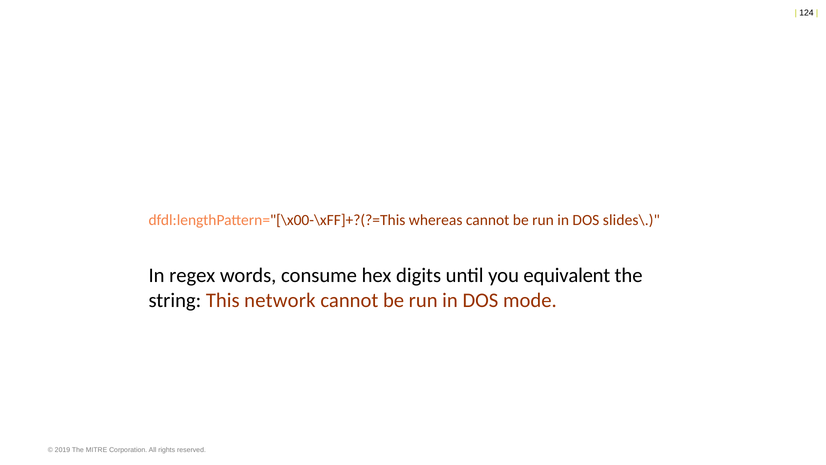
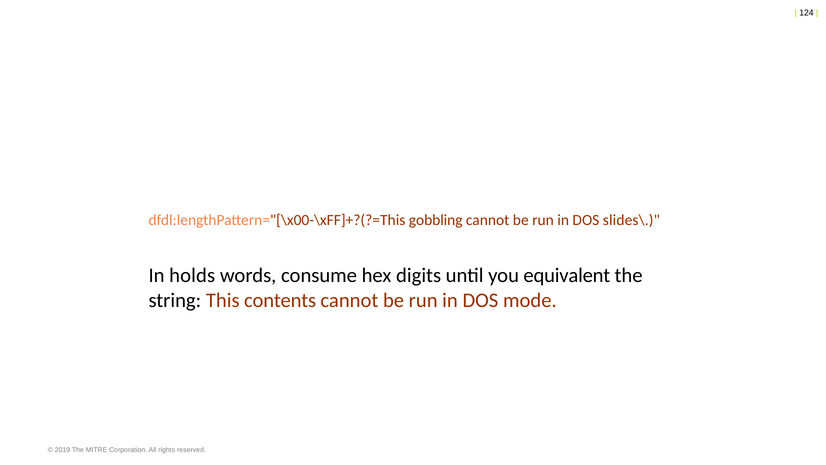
whereas: whereas -> gobbling
regex: regex -> holds
network: network -> contents
